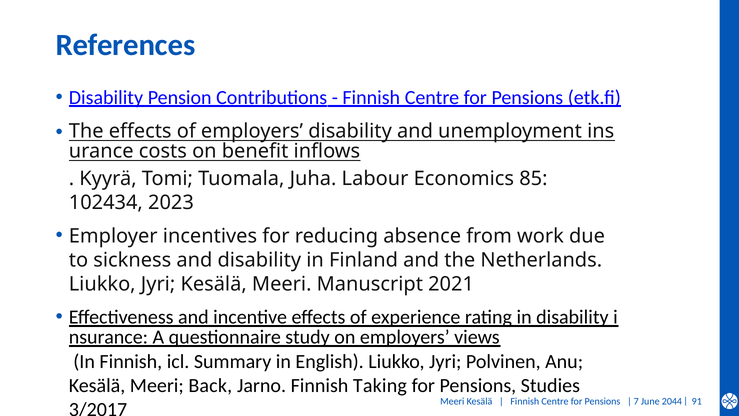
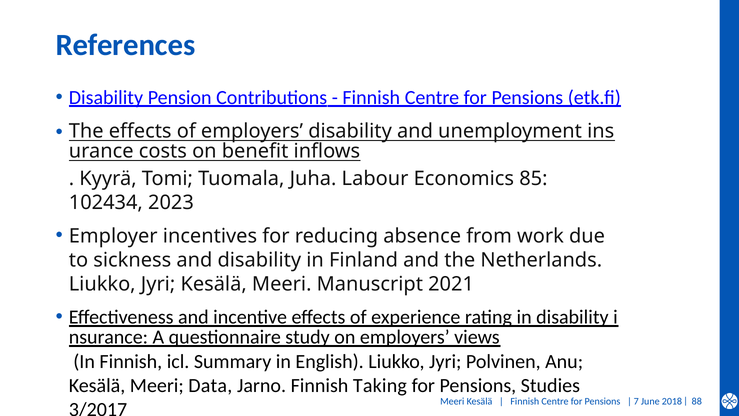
Back: Back -> Data
91: 91 -> 88
2044: 2044 -> 2018
